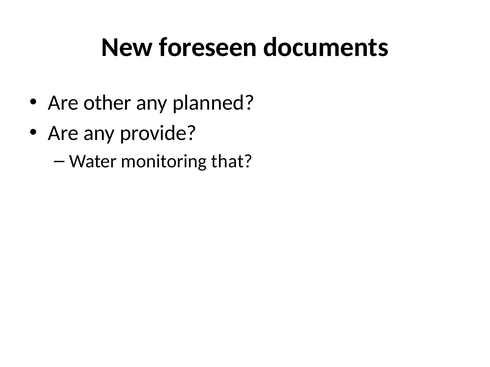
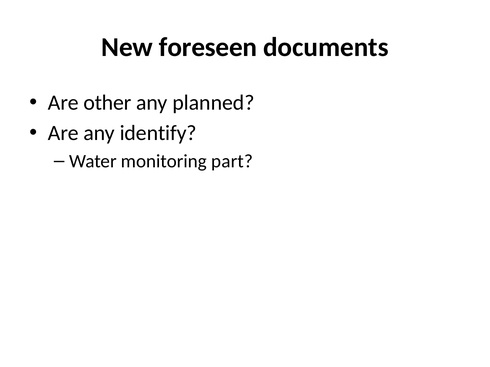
provide: provide -> identify
that: that -> part
